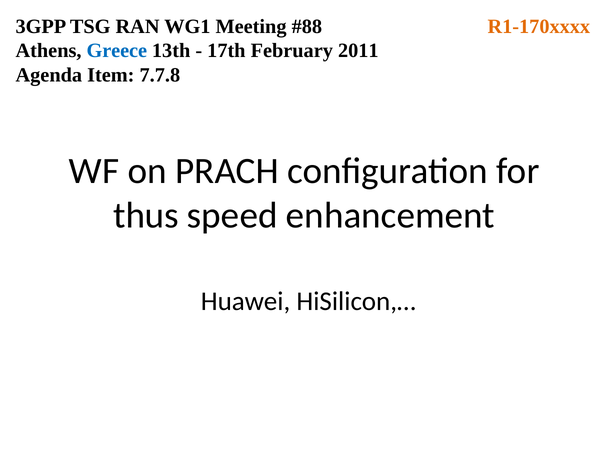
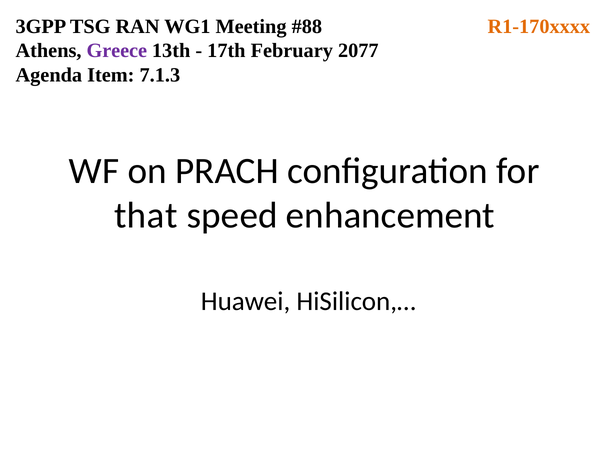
Greece colour: blue -> purple
2011: 2011 -> 2077
7.7.8: 7.7.8 -> 7.1.3
thus: thus -> that
